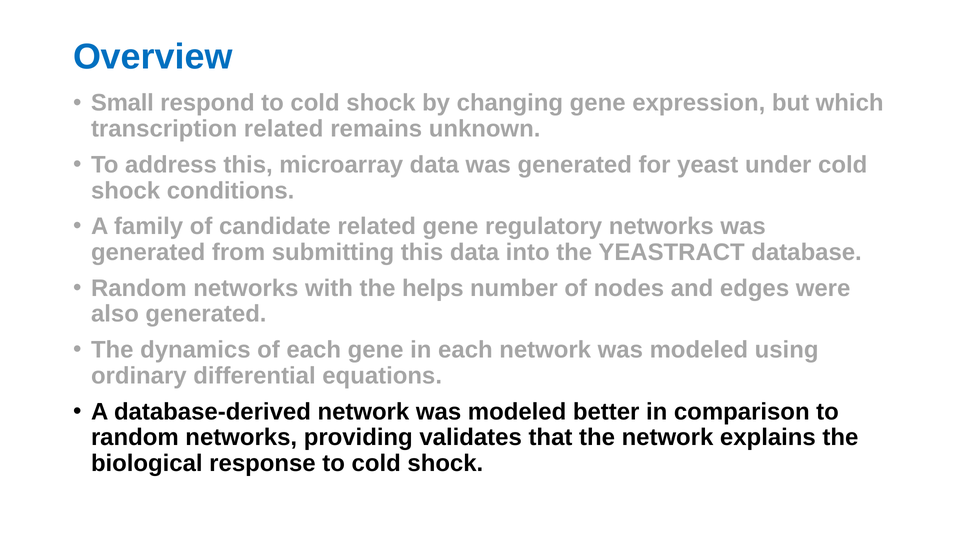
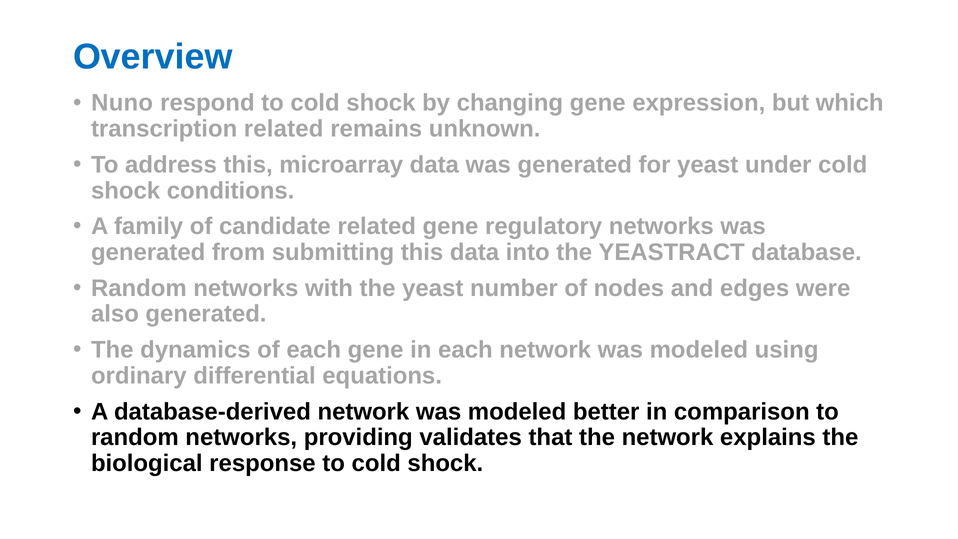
Small: Small -> Nuno
the helps: helps -> yeast
